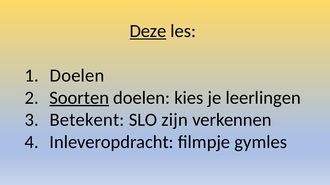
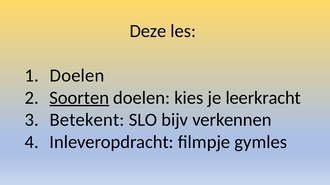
Deze underline: present -> none
leerlingen: leerlingen -> leerkracht
zijn: zijn -> bijv
